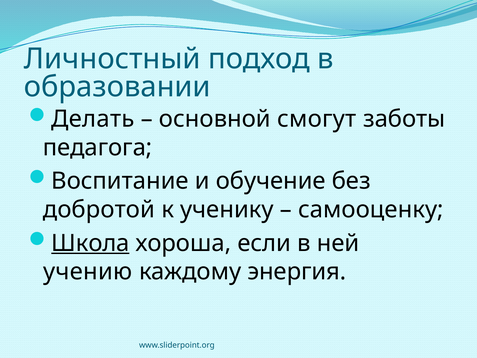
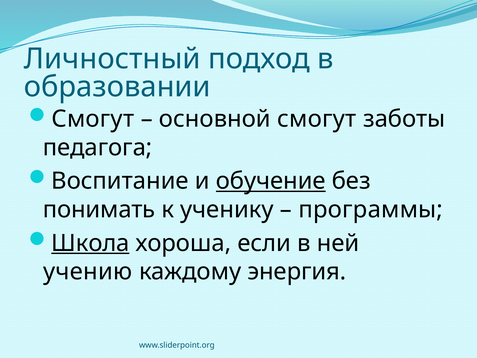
Делать at (93, 119): Делать -> Смогут
обучение underline: none -> present
добротой: добротой -> понимать
самооценку: самооценку -> программы
